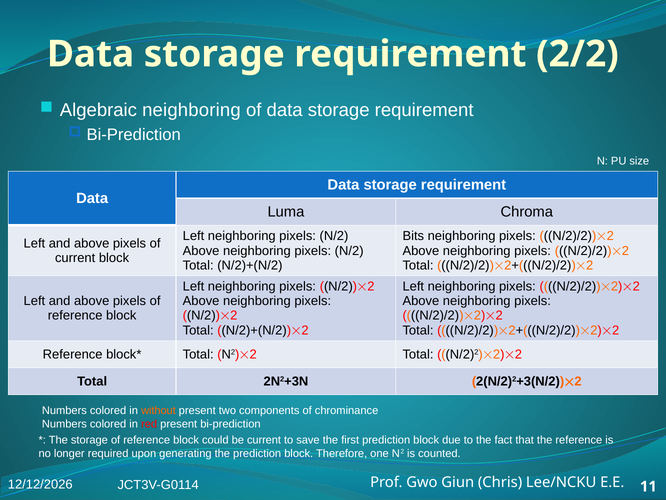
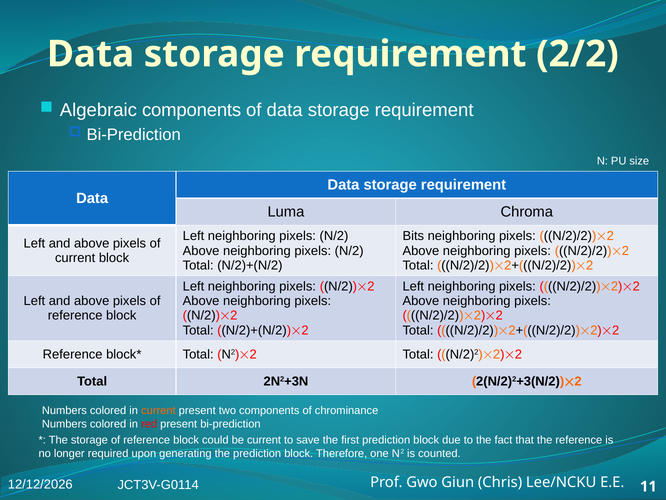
Algebraic neighboring: neighboring -> components
in without: without -> current
